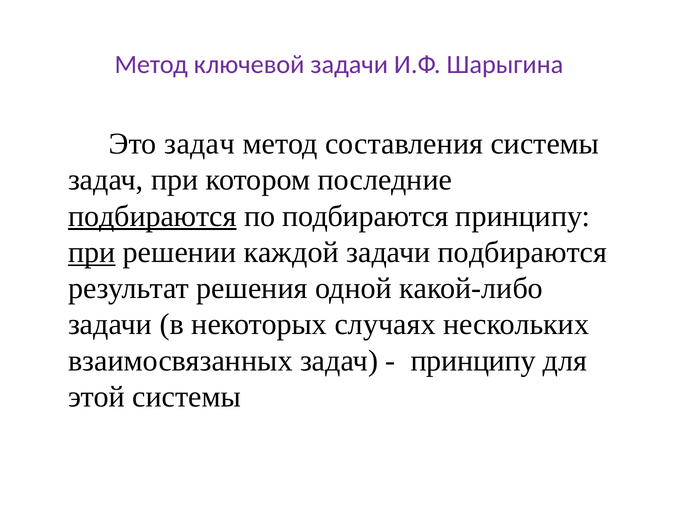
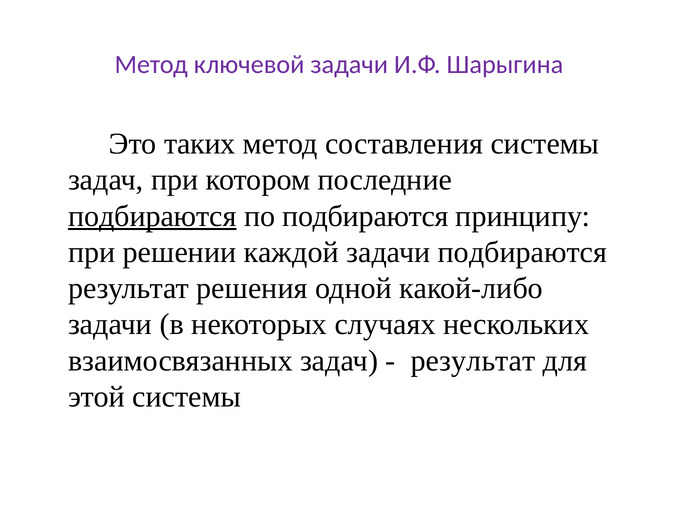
Это задач: задач -> таких
при at (92, 252) underline: present -> none
принципу at (473, 361): принципу -> результат
